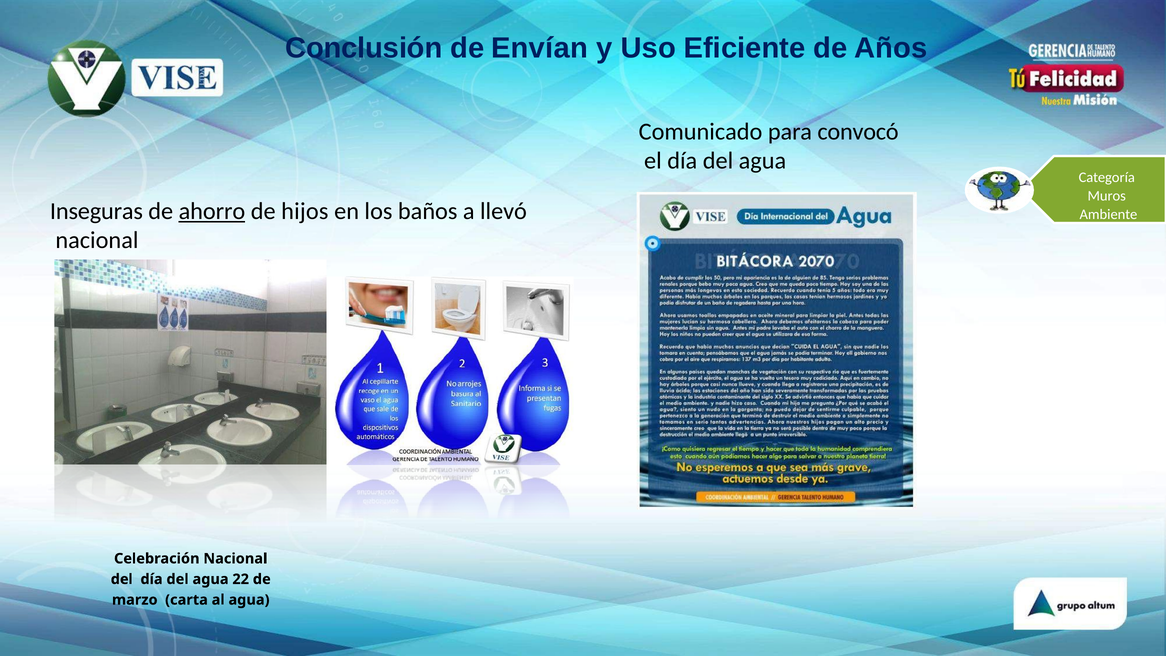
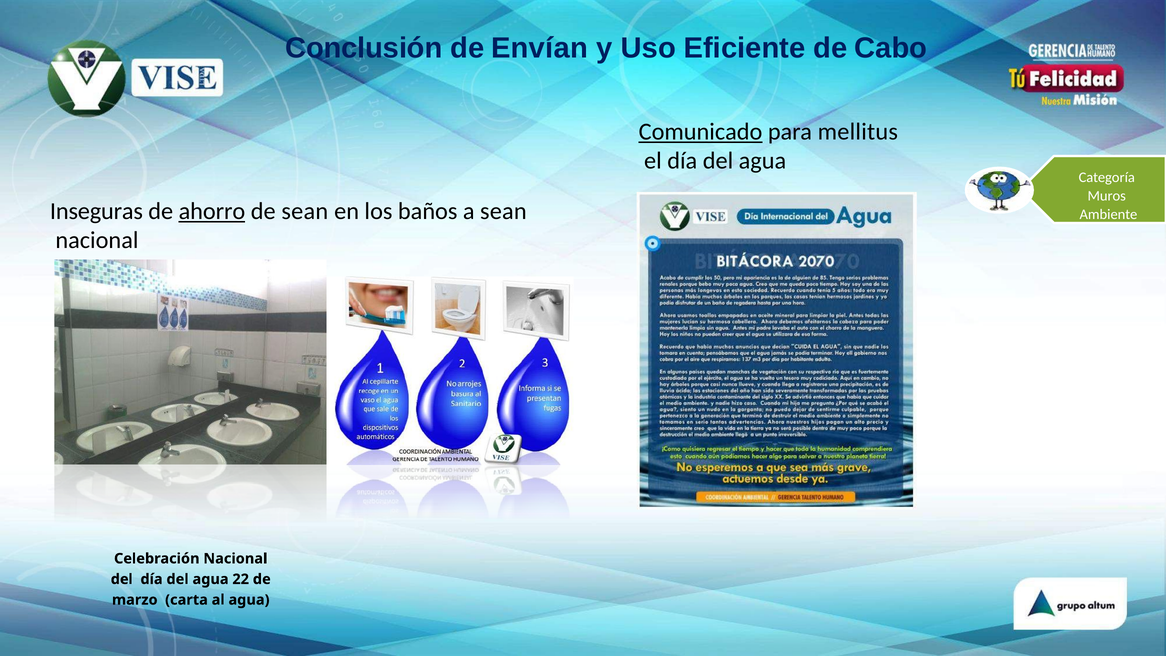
Años: Años -> Cabo
Comunicado underline: none -> present
convocó: convocó -> mellitus
de hijos: hijos -> sean
a llevó: llevó -> sean
